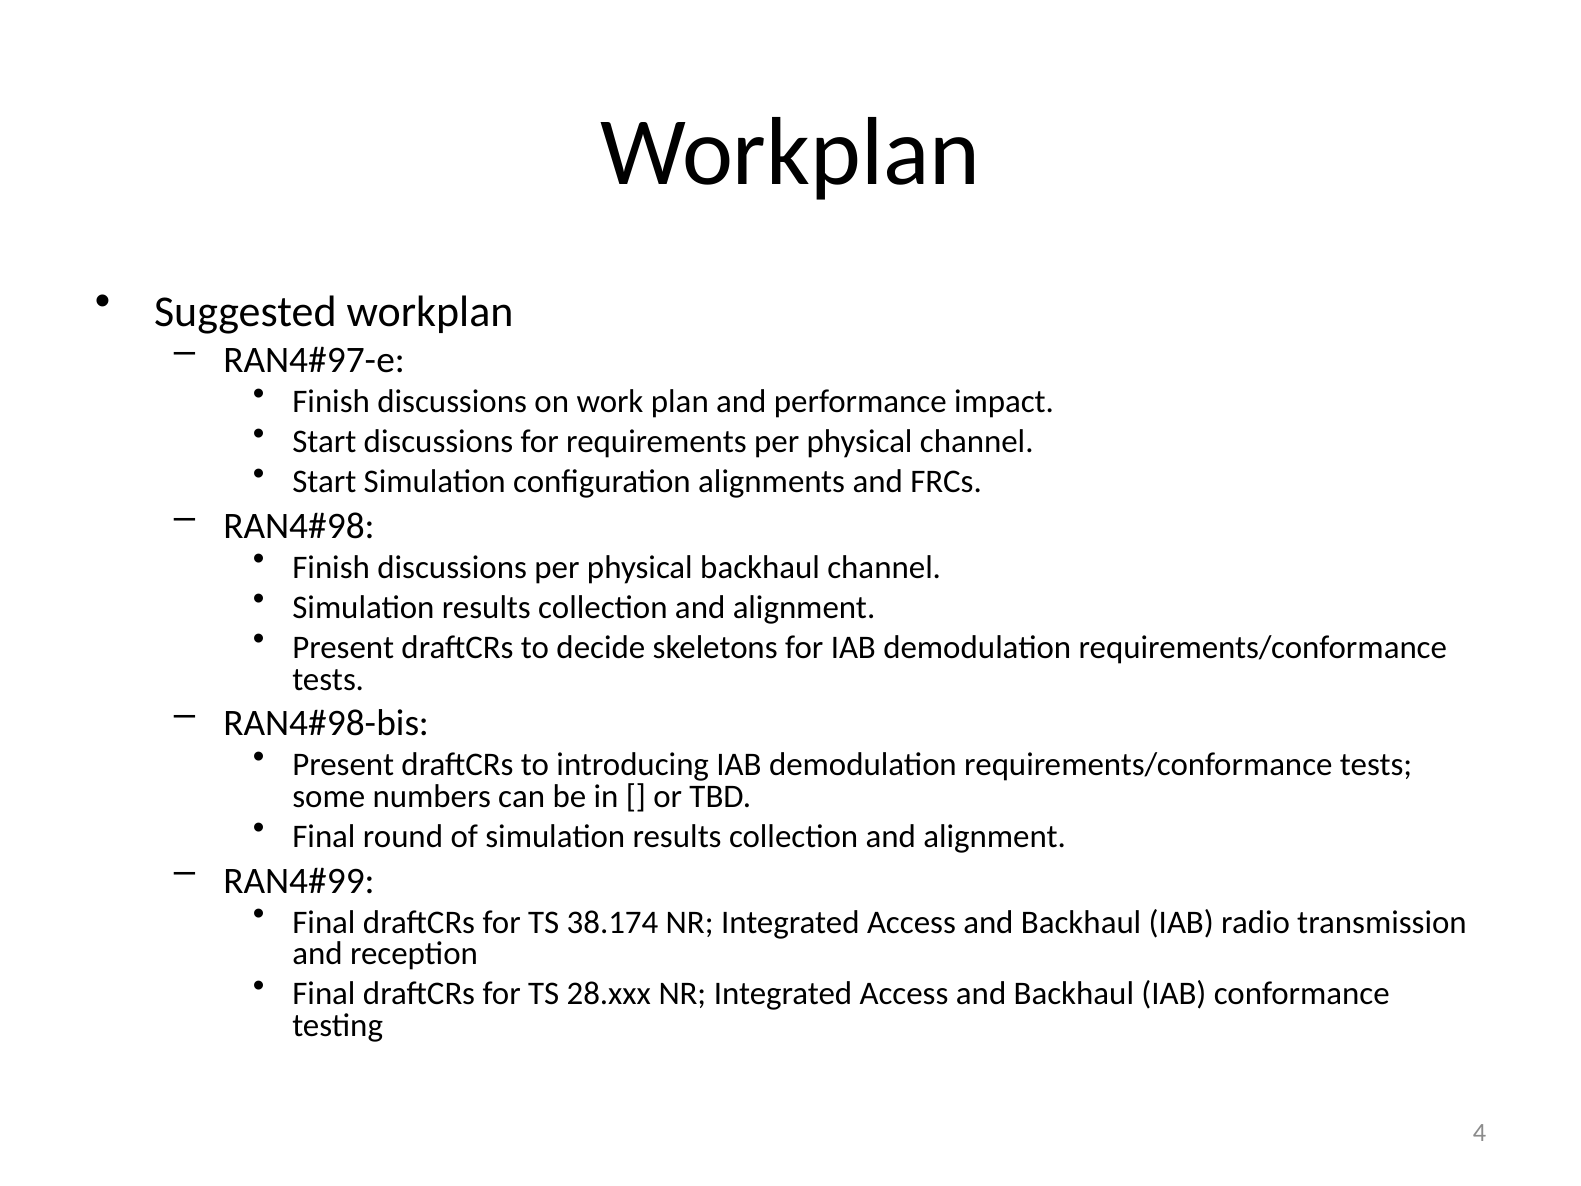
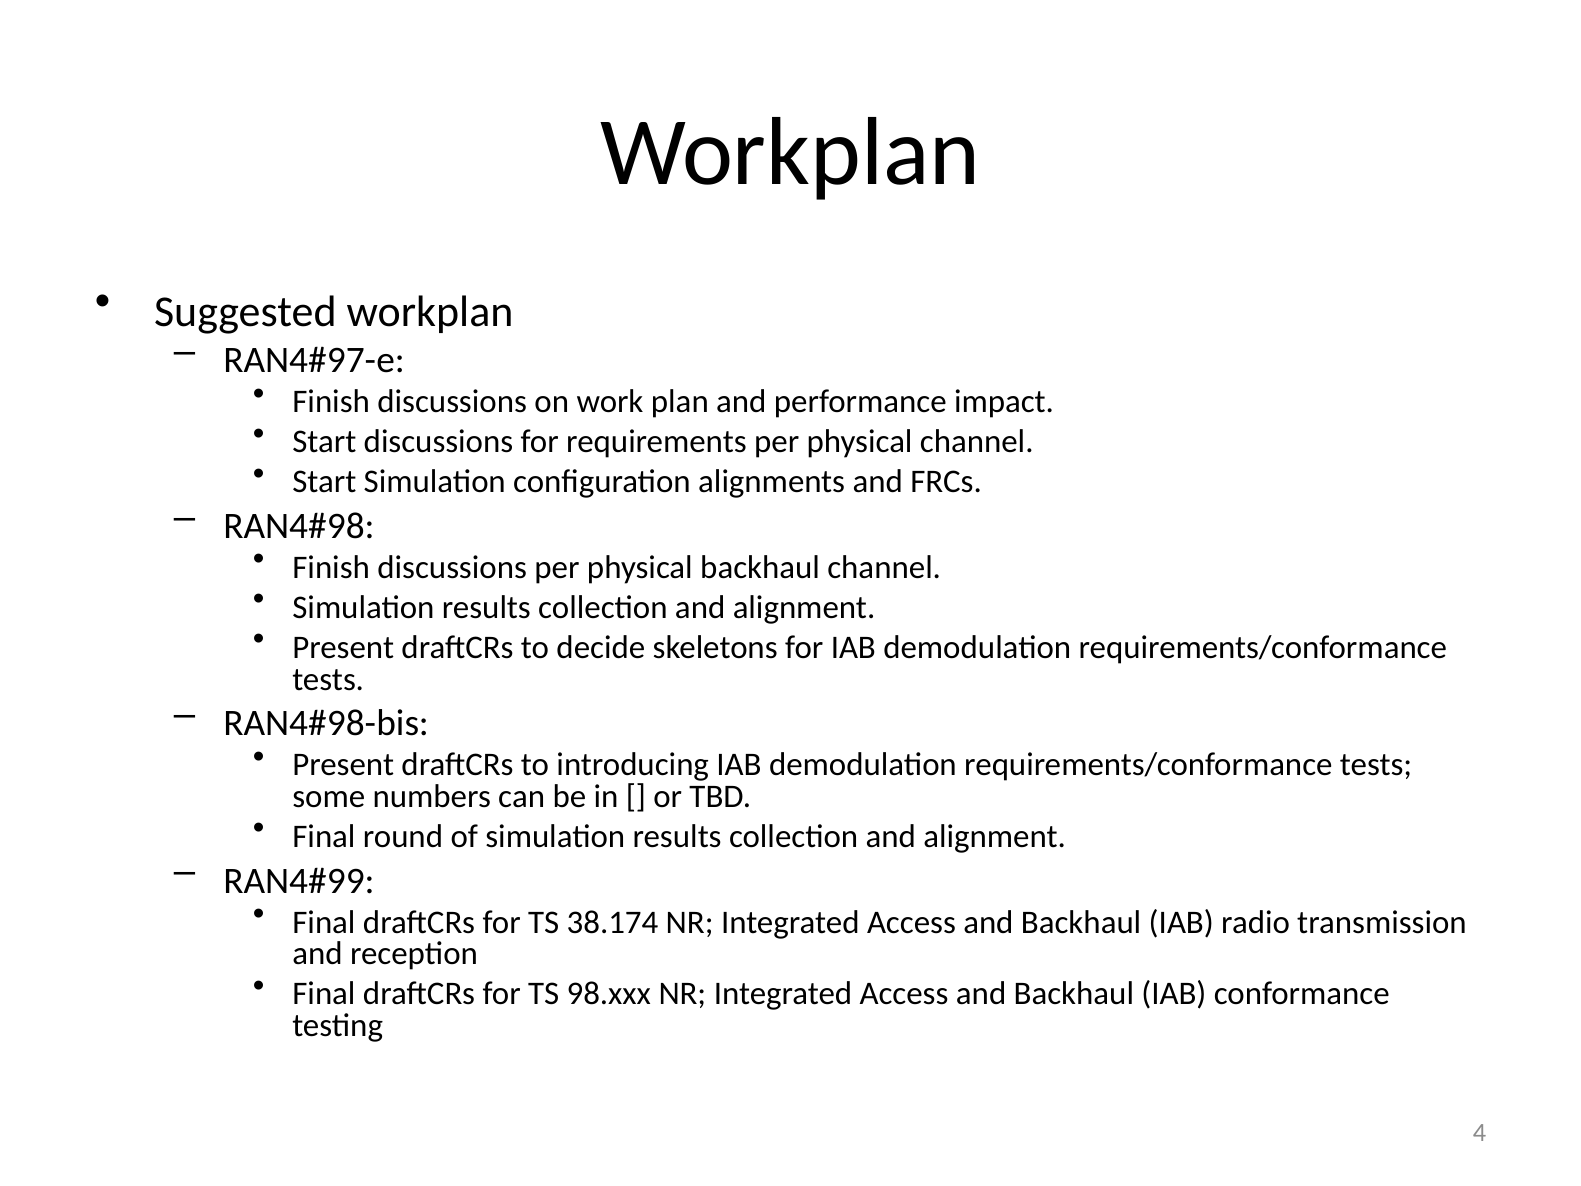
28.xxx: 28.xxx -> 98.xxx
